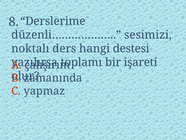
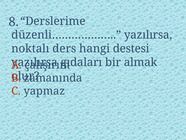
düzenli……………… sesimizi: sesimizi -> yazılırsa
toplamı: toplamı -> gıdaları
işareti: işareti -> almak
